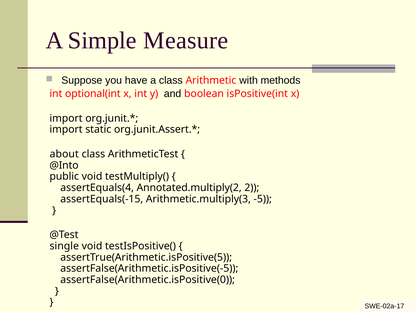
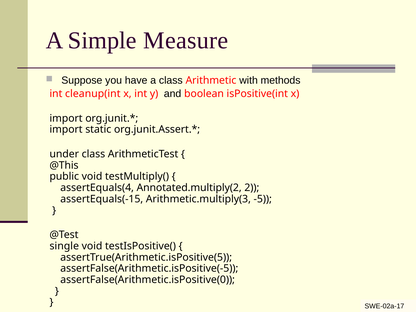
optional(int: optional(int -> cleanup(int
about: about -> under
@Into: @Into -> @This
